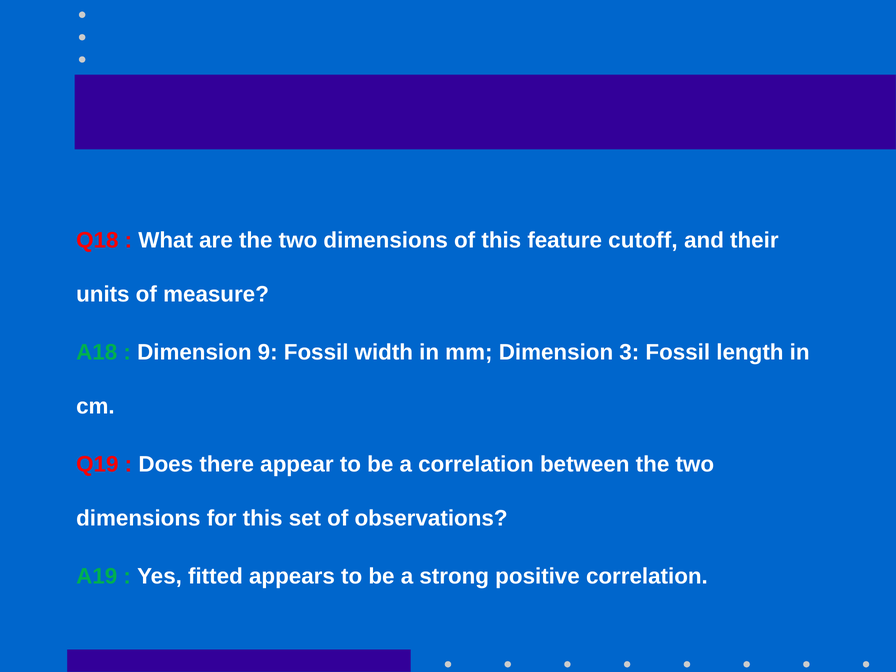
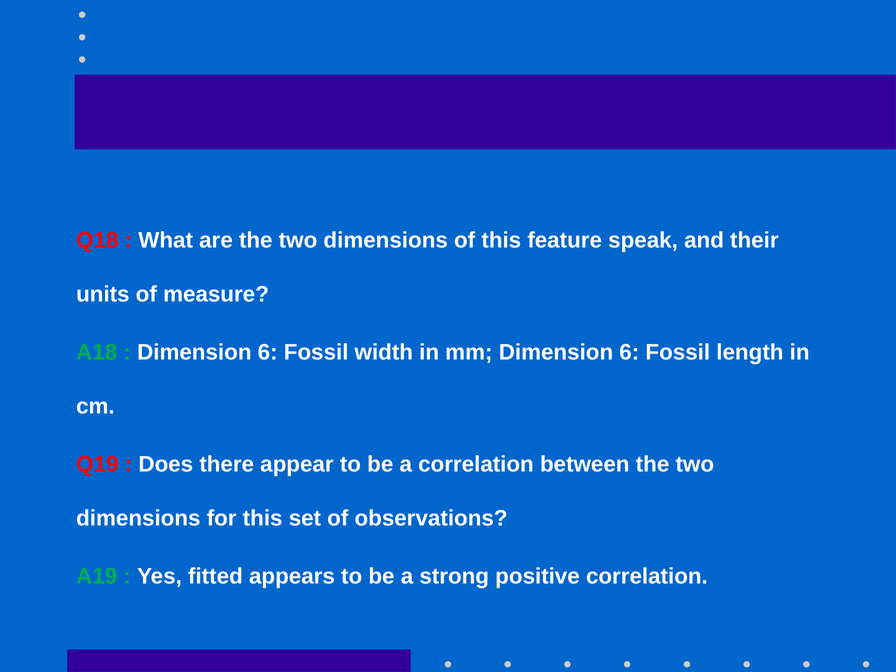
cutoff: cutoff -> speak
9 at (268, 353): 9 -> 6
mm Dimension 3: 3 -> 6
